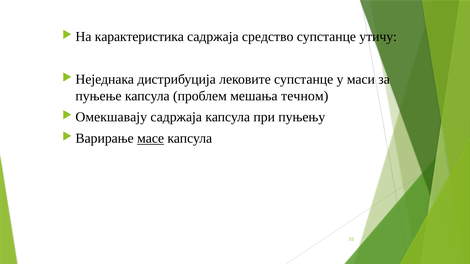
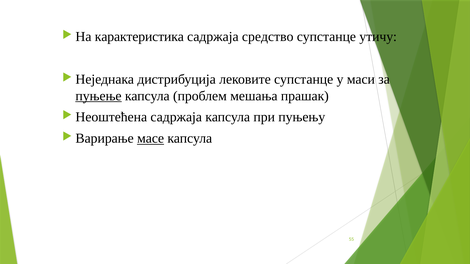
пуњење underline: none -> present
течном: течном -> прашак
Омекшавају: Омекшавају -> Неоштећена
